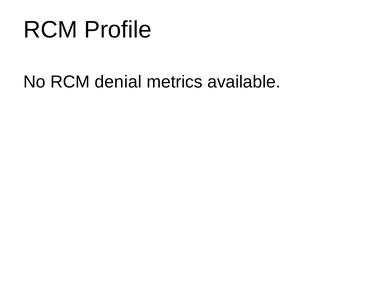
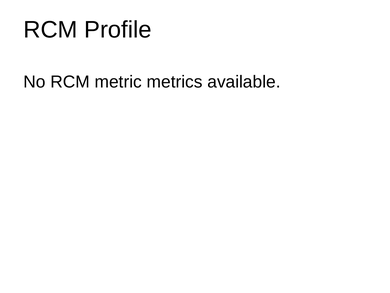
denial: denial -> metric
